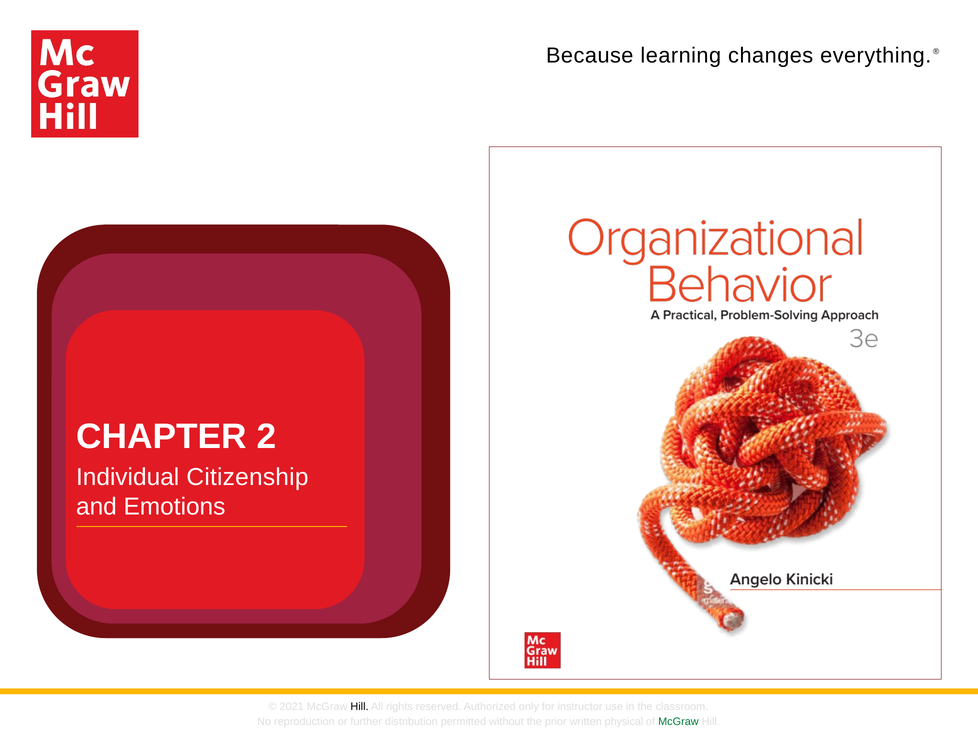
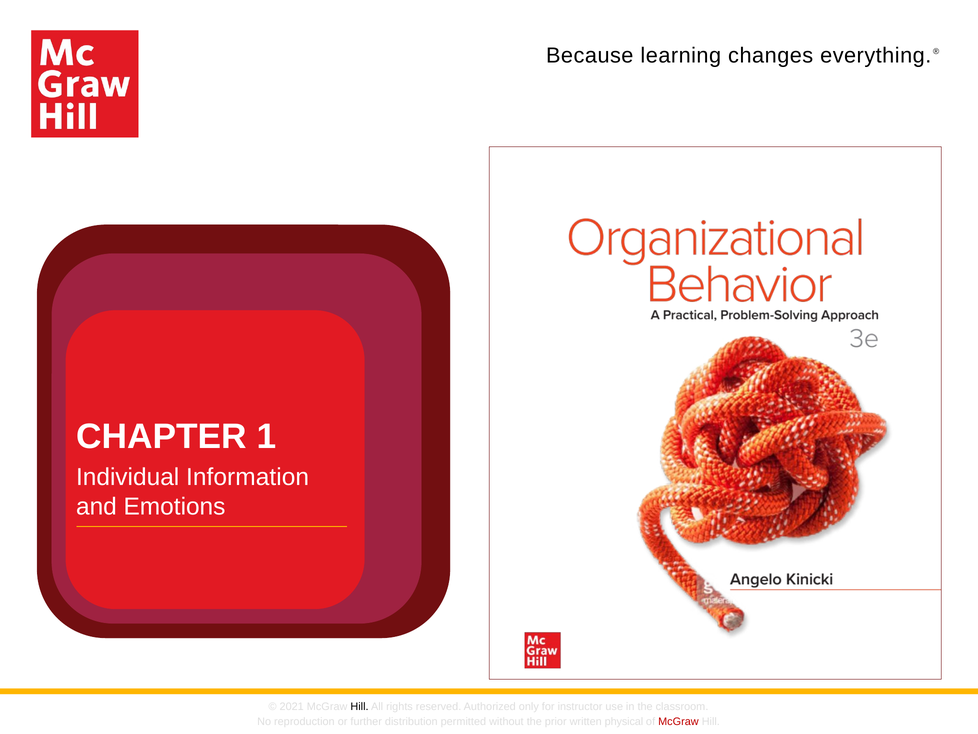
2: 2 -> 1
Citizenship: Citizenship -> Information
McGraw at (678, 721) colour: green -> red
